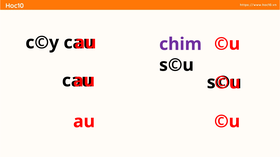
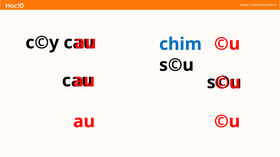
chim colour: purple -> blue
